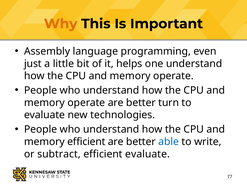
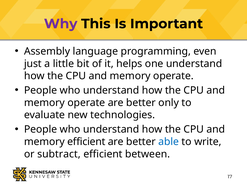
Why colour: orange -> purple
turn: turn -> only
efficient evaluate: evaluate -> between
